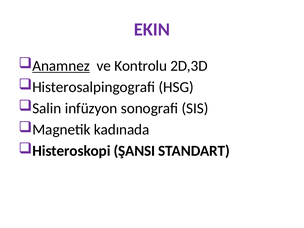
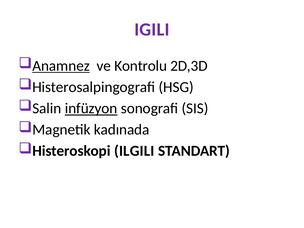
EKIN: EKIN -> IGILI
infüzyon underline: none -> present
ŞANSI: ŞANSI -> ILGILI
